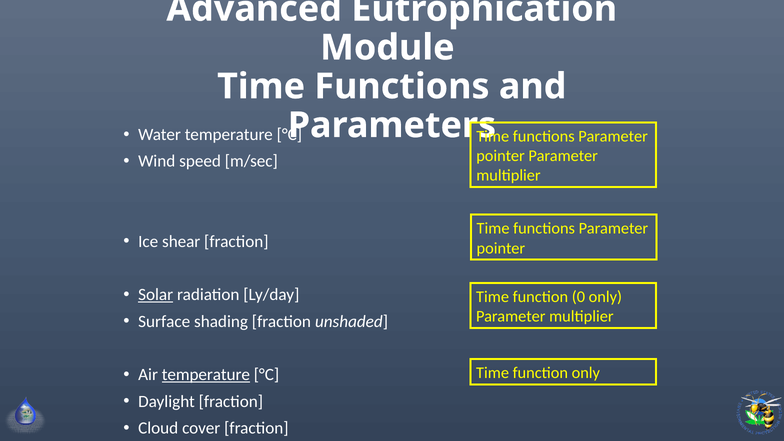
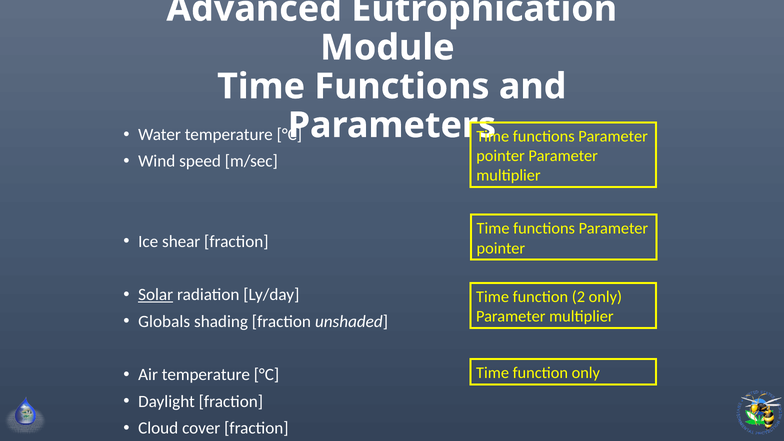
0: 0 -> 2
Surface: Surface -> Globals
temperature at (206, 375) underline: present -> none
